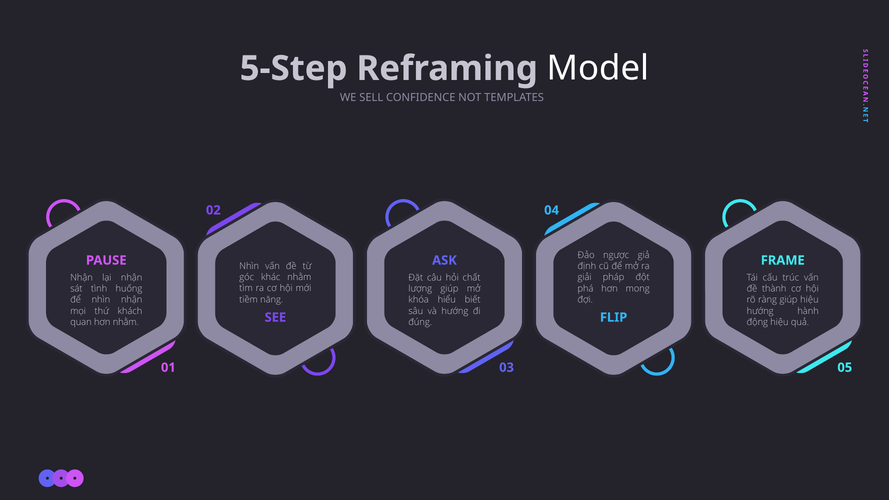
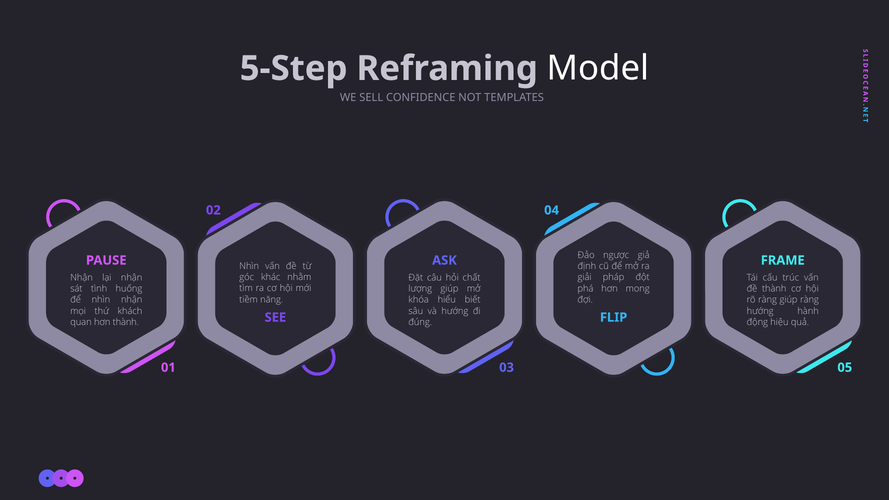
giúp hiệu: hiệu -> ràng
hơn nhằm: nhằm -> thành
